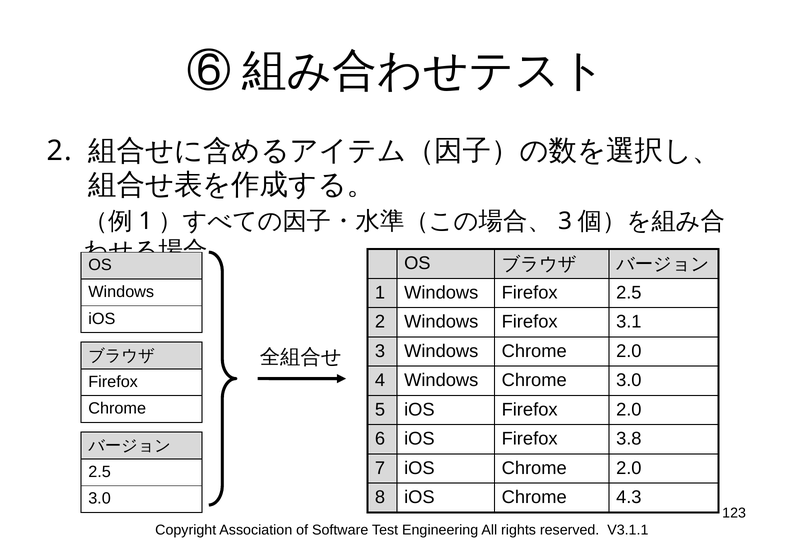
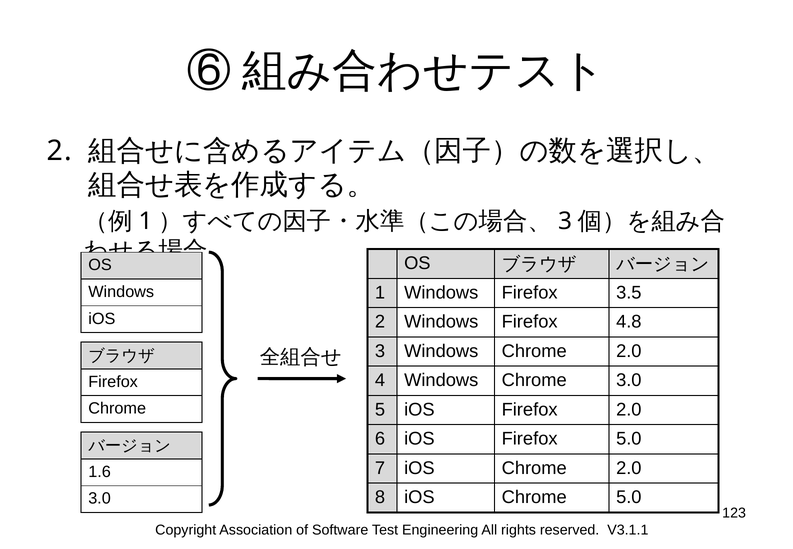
Firefox 2.5: 2.5 -> 3.5
3.1: 3.1 -> 4.8
Firefox 3.8: 3.8 -> 5.0
2.5 at (100, 472): 2.5 -> 1.6
Chrome 4.3: 4.3 -> 5.0
